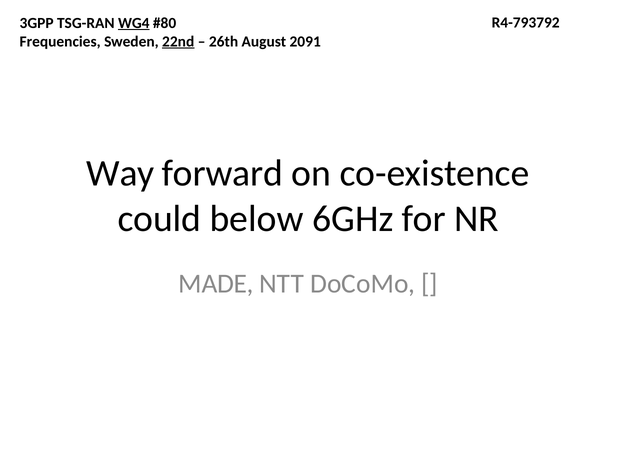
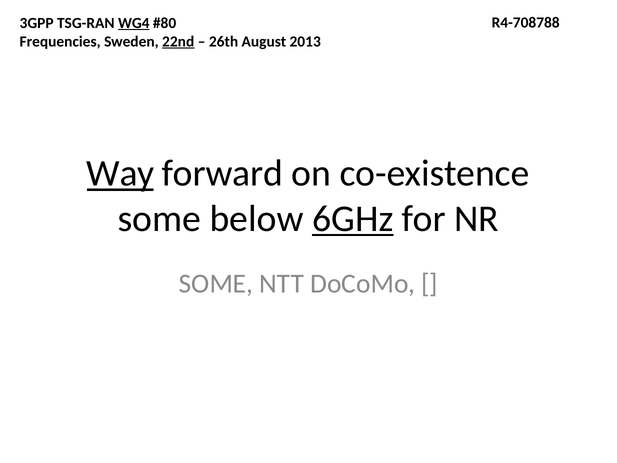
R4-793792: R4-793792 -> R4-708788
2091: 2091 -> 2013
Way underline: none -> present
could at (159, 219): could -> some
6GHz underline: none -> present
MADE at (216, 284): MADE -> SOME
